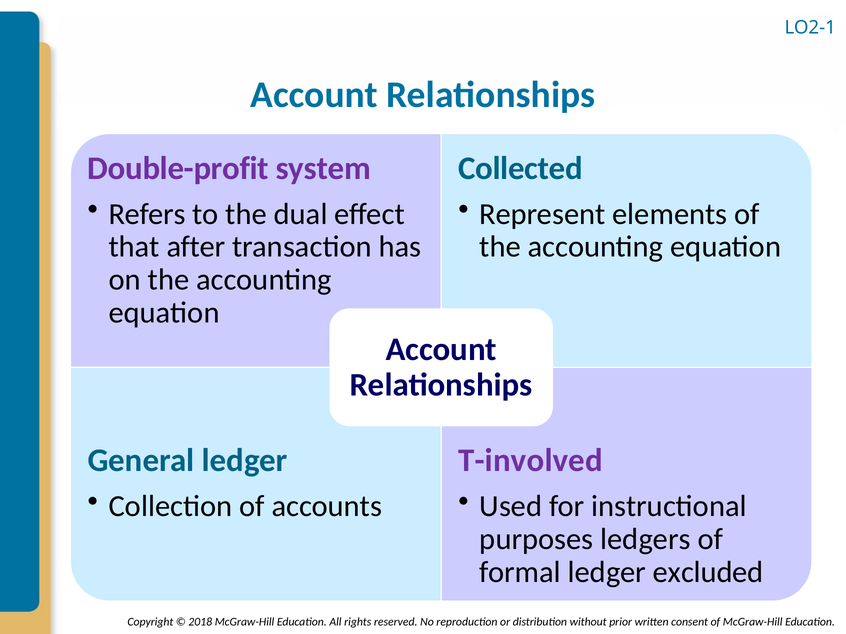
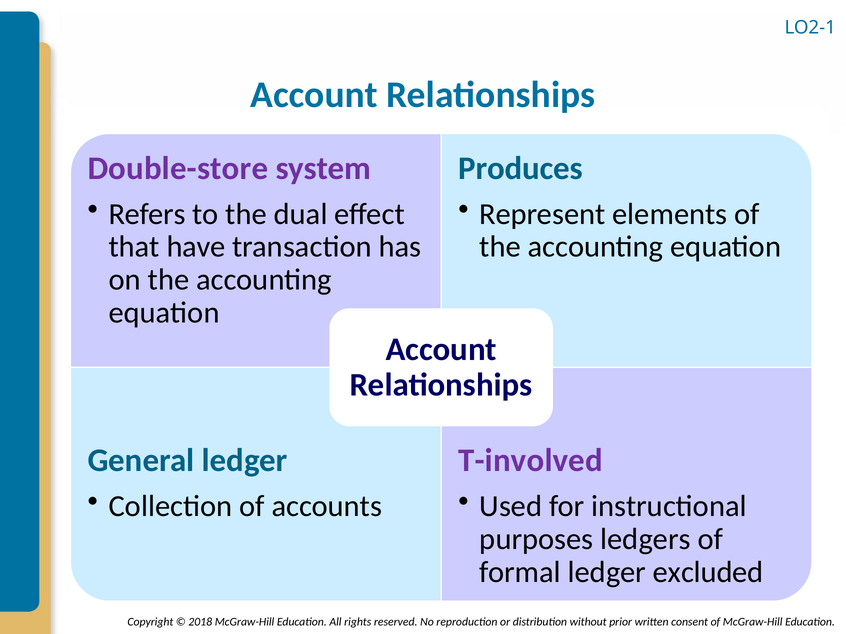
Double-profit: Double-profit -> Double-store
Collected: Collected -> Produces
after: after -> have
